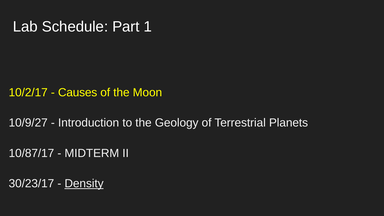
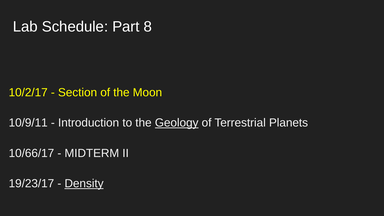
1: 1 -> 8
Causes: Causes -> Section
10/9/27: 10/9/27 -> 10/9/11
Geology underline: none -> present
10/87/17: 10/87/17 -> 10/66/17
30/23/17: 30/23/17 -> 19/23/17
